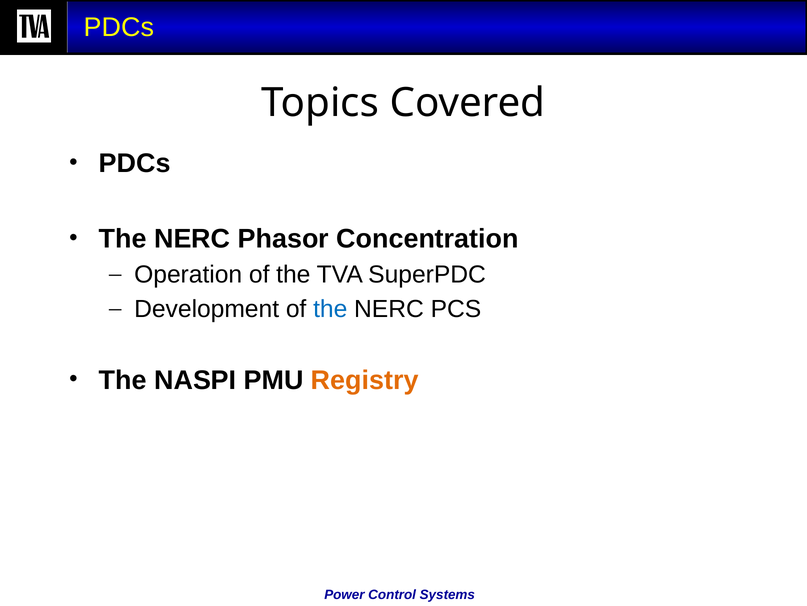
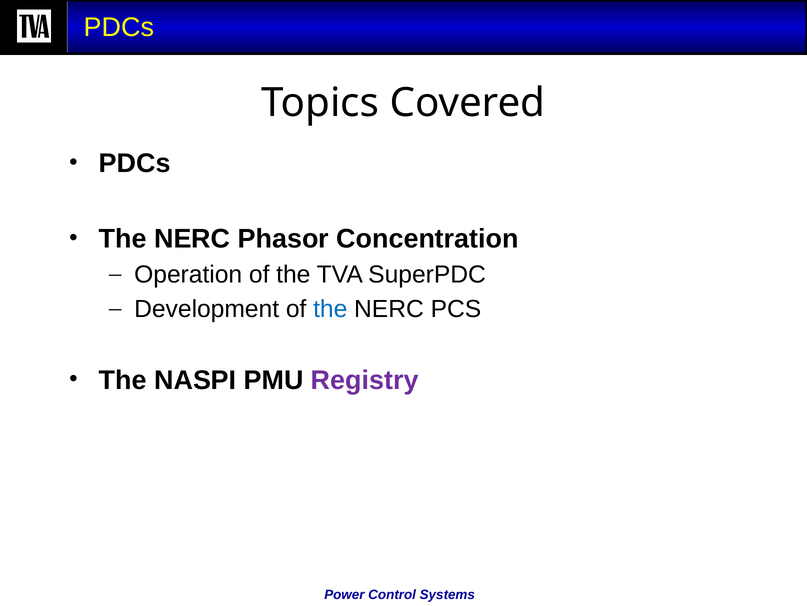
Registry colour: orange -> purple
